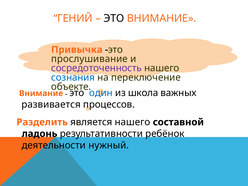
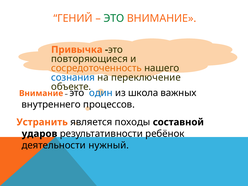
ЭТО at (114, 18) colour: black -> green
прослушивание: прослушивание -> повторяющиеся
сосредоточенность colour: purple -> orange
развивается: развивается -> внутреннего
Разделить: Разделить -> Устранить
является нашего: нашего -> походы
ладонь: ладонь -> ударов
